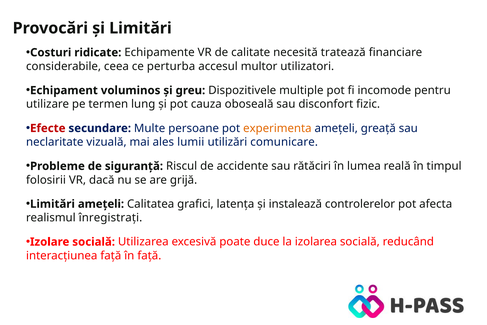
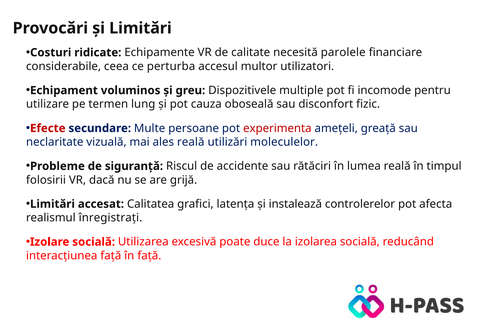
tratează: tratează -> parolele
experimenta colour: orange -> red
ales lumii: lumii -> reală
comunicare: comunicare -> moleculelor
Limitări amețeli: amețeli -> accesat
